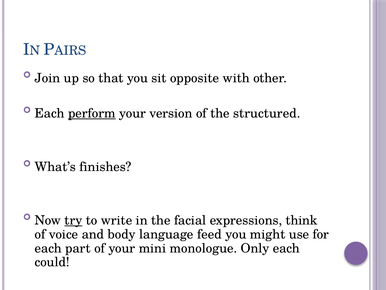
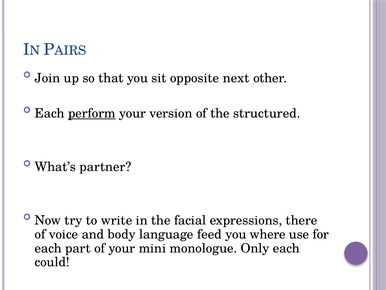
with: with -> next
finishes: finishes -> partner
try underline: present -> none
think: think -> there
might: might -> where
